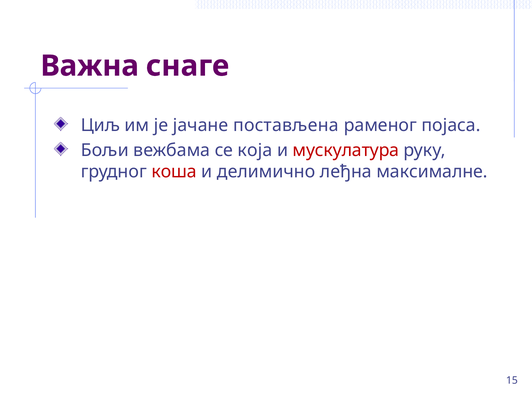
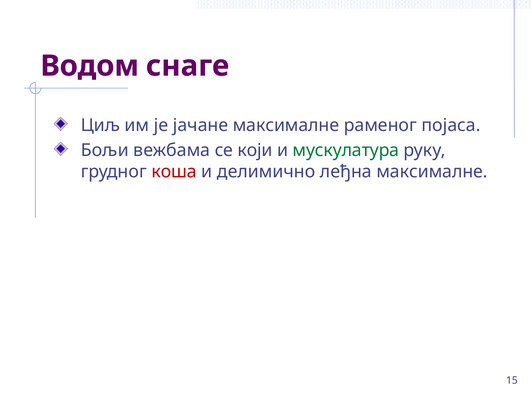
Важна: Важна -> Водом
јачане постављена: постављена -> максималне
која: која -> који
мускулатура colour: red -> green
